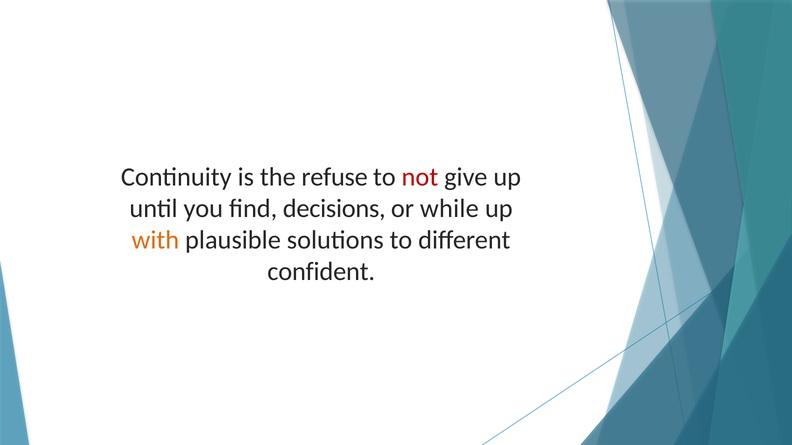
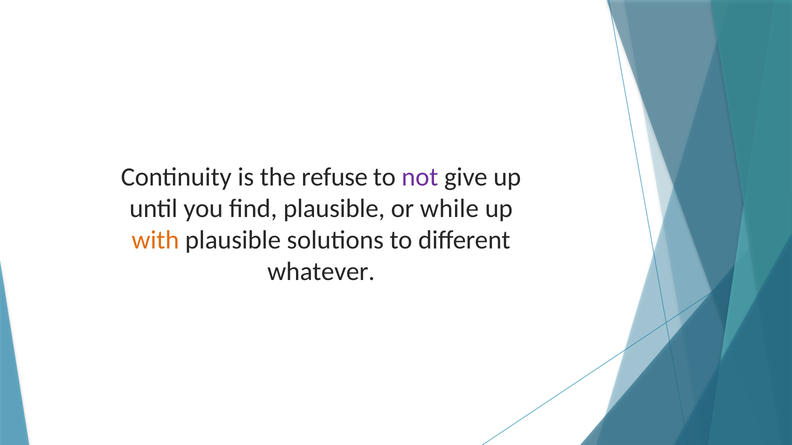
not colour: red -> purple
find decisions: decisions -> plausible
confident: confident -> whatever
